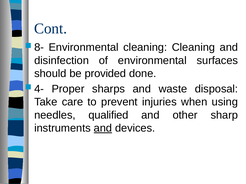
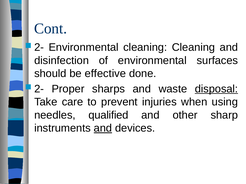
8- at (39, 48): 8- -> 2-
provided: provided -> effective
4- at (39, 89): 4- -> 2-
disposal underline: none -> present
